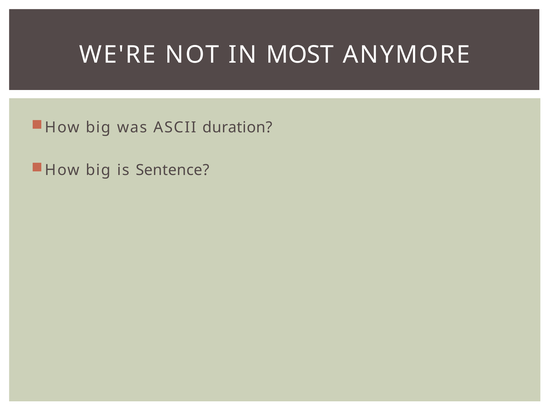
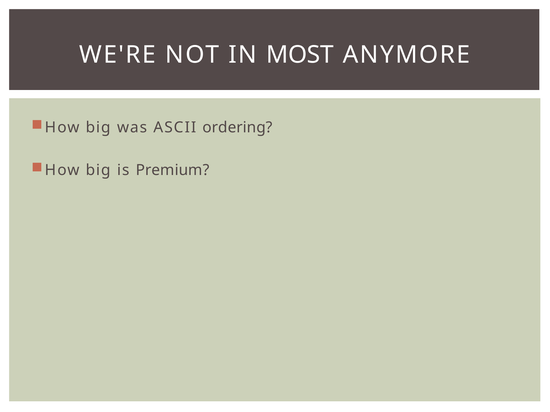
duration: duration -> ordering
Sentence: Sentence -> Premium
